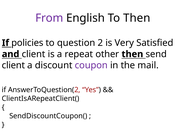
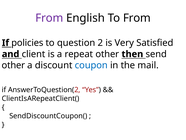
To Then: Then -> From
client at (13, 65): client -> other
coupon colour: purple -> blue
